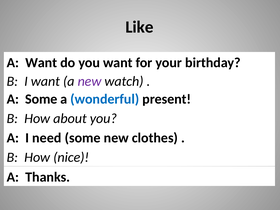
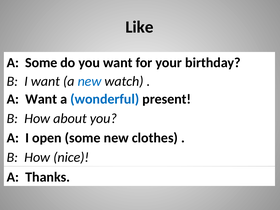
A Want: Want -> Some
new at (90, 81) colour: purple -> blue
A Some: Some -> Want
need: need -> open
